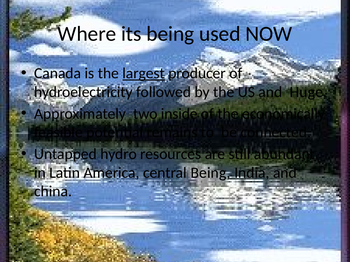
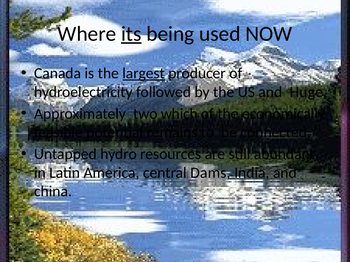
its underline: none -> present
inside: inside -> which
central Being: Being -> Dams
